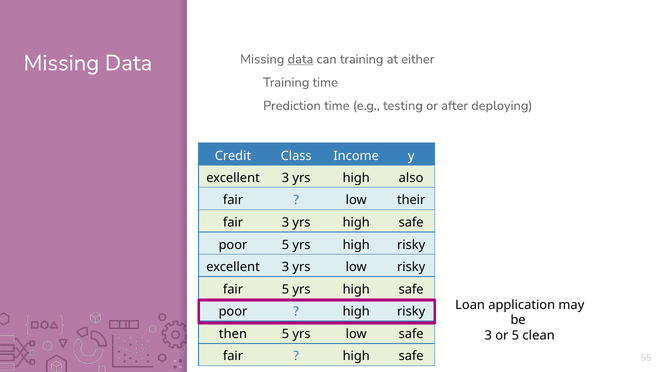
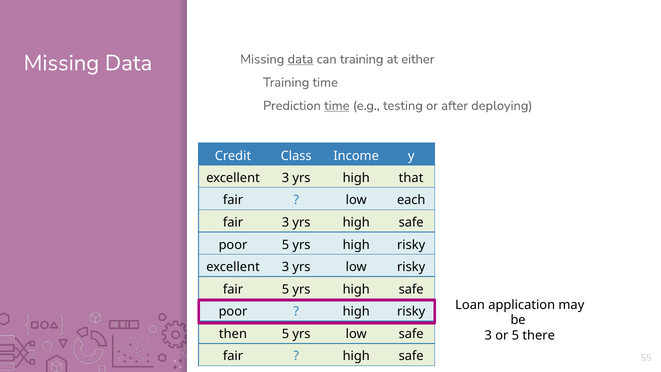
time at (337, 106) underline: none -> present
also: also -> that
their: their -> each
clean: clean -> there
